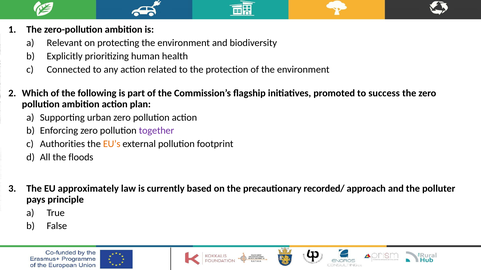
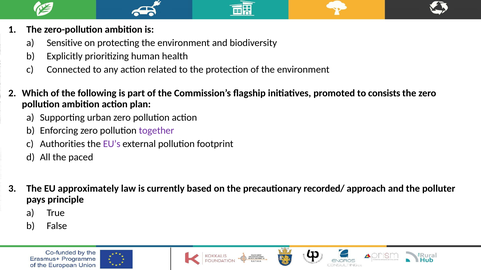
Relevant: Relevant -> Sensitive
success: success -> consists
EU’s colour: orange -> purple
floods: floods -> paced
